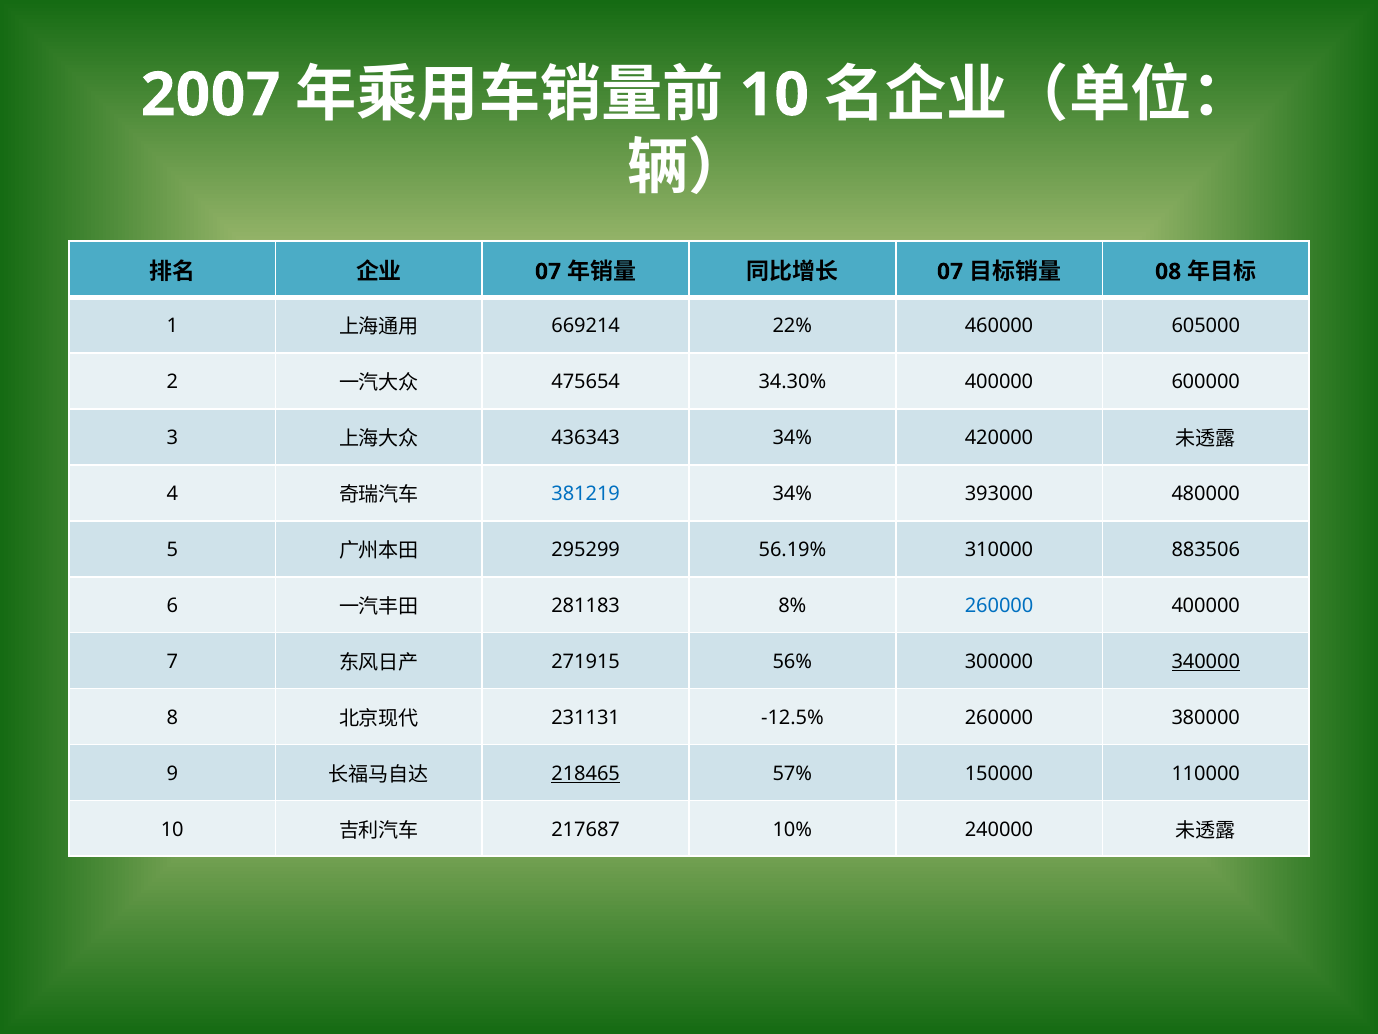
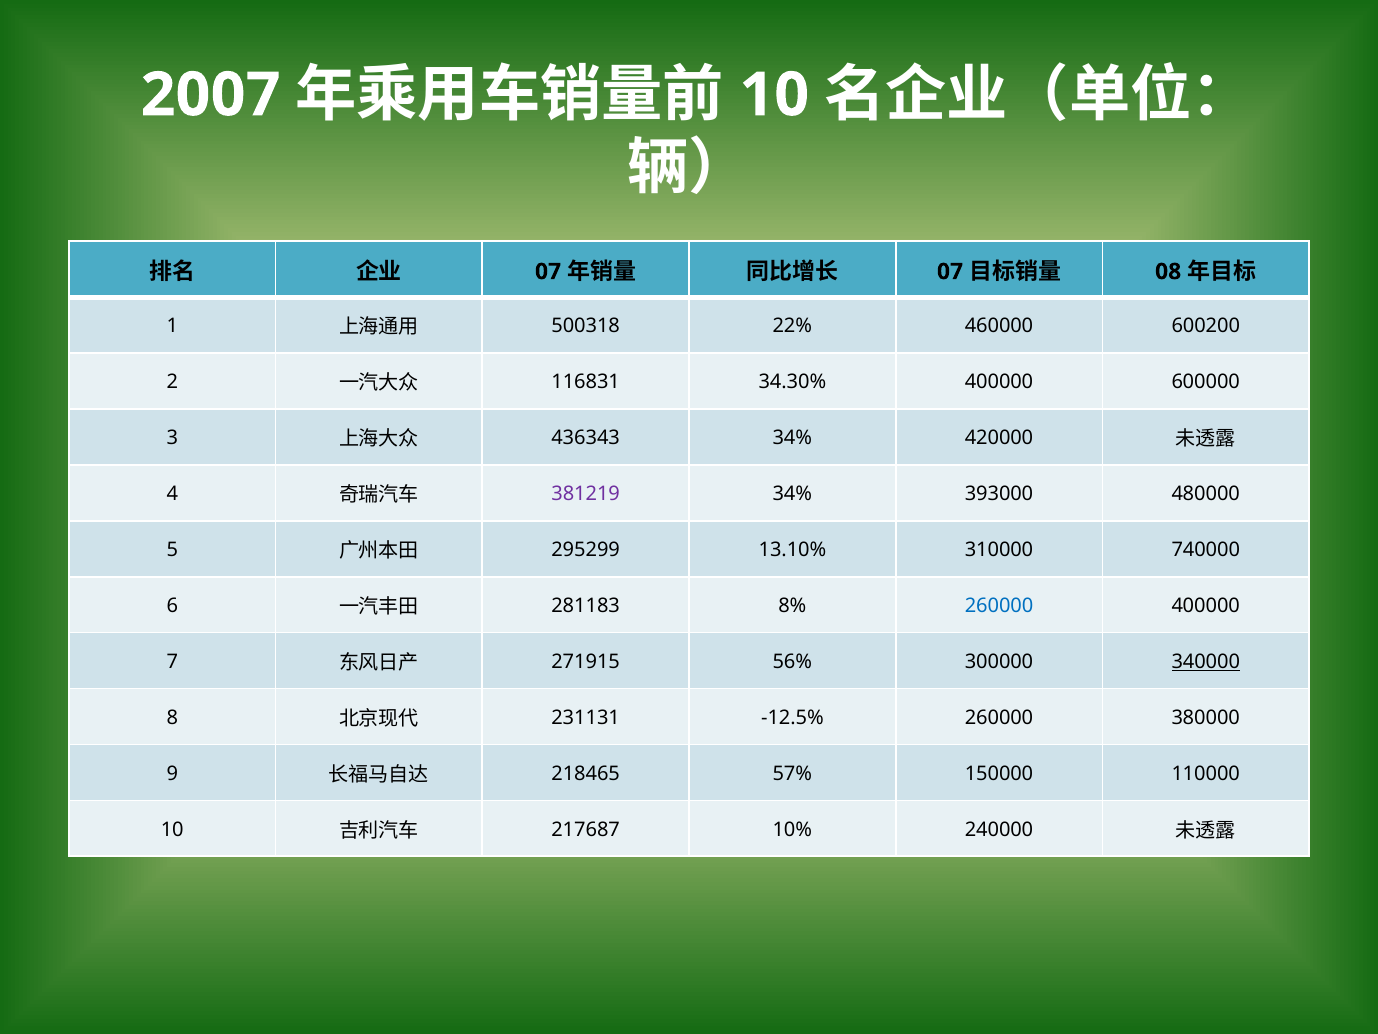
669214: 669214 -> 500318
605000: 605000 -> 600200
475654: 475654 -> 116831
381219 colour: blue -> purple
56.19%: 56.19% -> 13.10%
883506: 883506 -> 740000
218465 underline: present -> none
